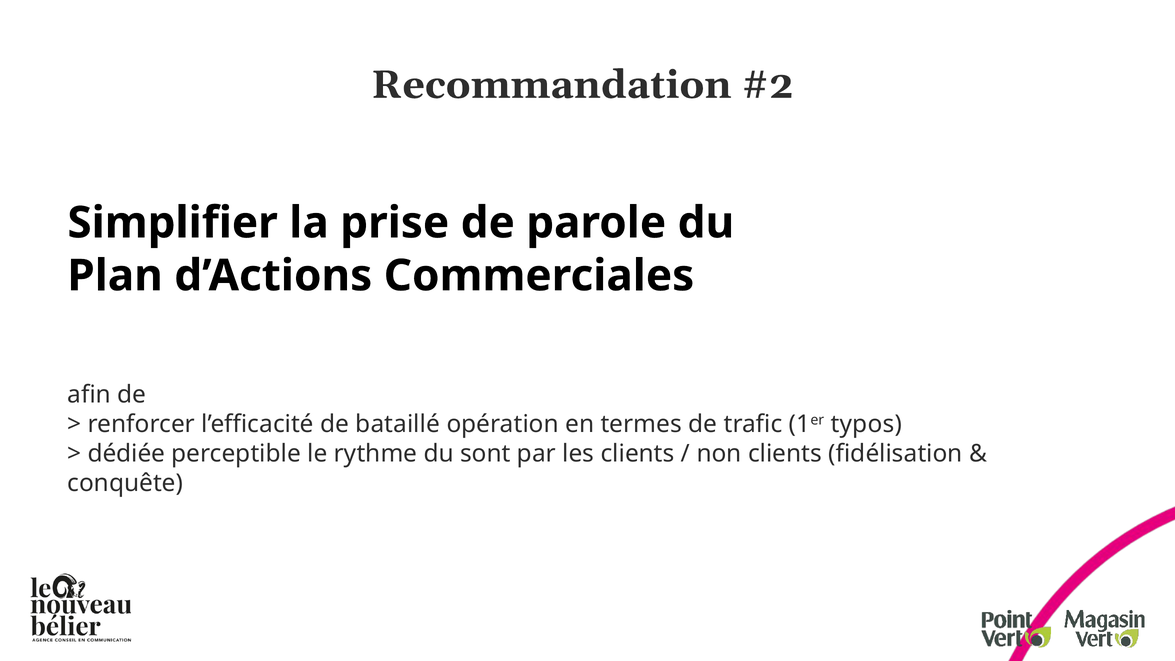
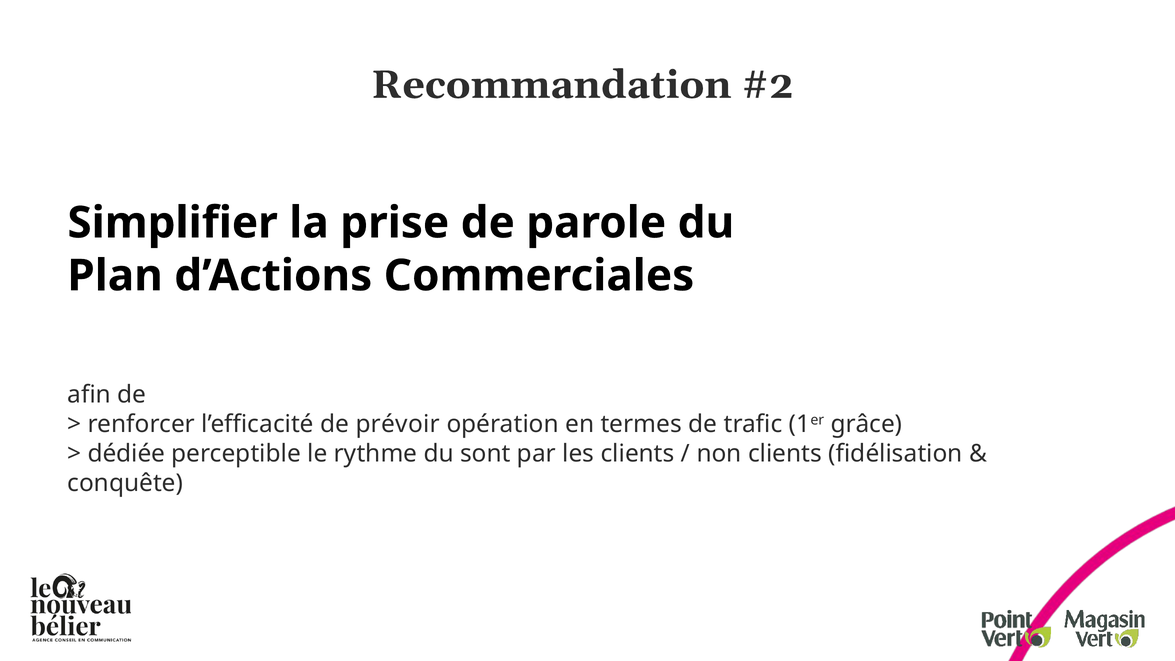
bataillé: bataillé -> prévoir
typos: typos -> grâce
